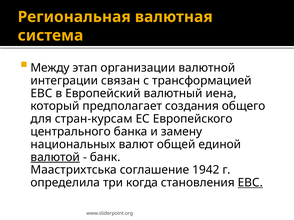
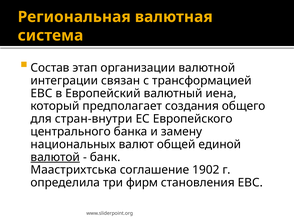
Между: Между -> Состав
стран-курсам: стран-курсам -> стран-внутри
1942: 1942 -> 1902
когда: когда -> фирм
ЕВС at (250, 183) underline: present -> none
